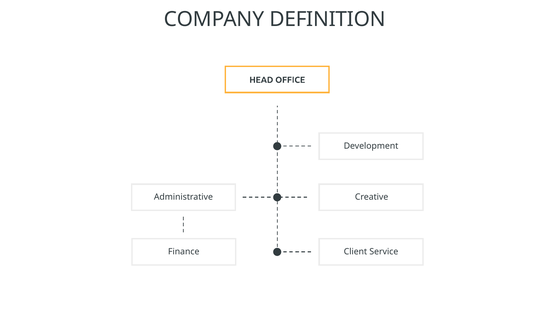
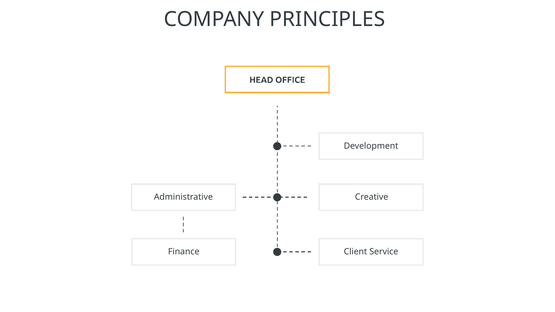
DEFINITION: DEFINITION -> PRINCIPLES
